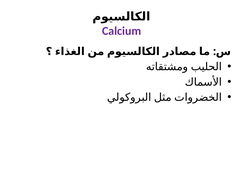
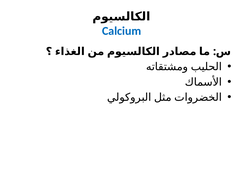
Calcium colour: purple -> blue
